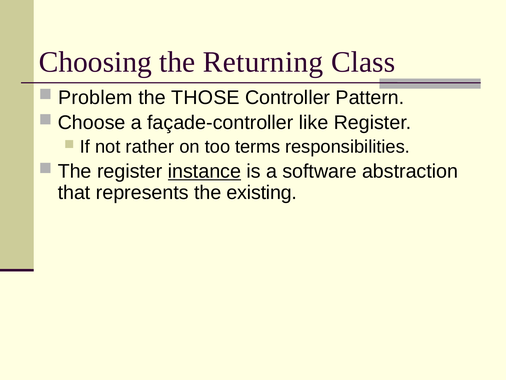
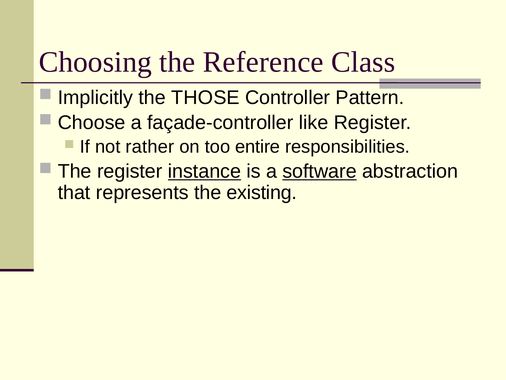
Returning: Returning -> Reference
Problem: Problem -> Implicitly
terms: terms -> entire
software underline: none -> present
